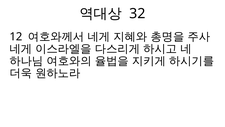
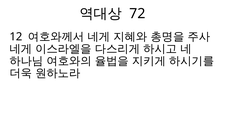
32: 32 -> 72
